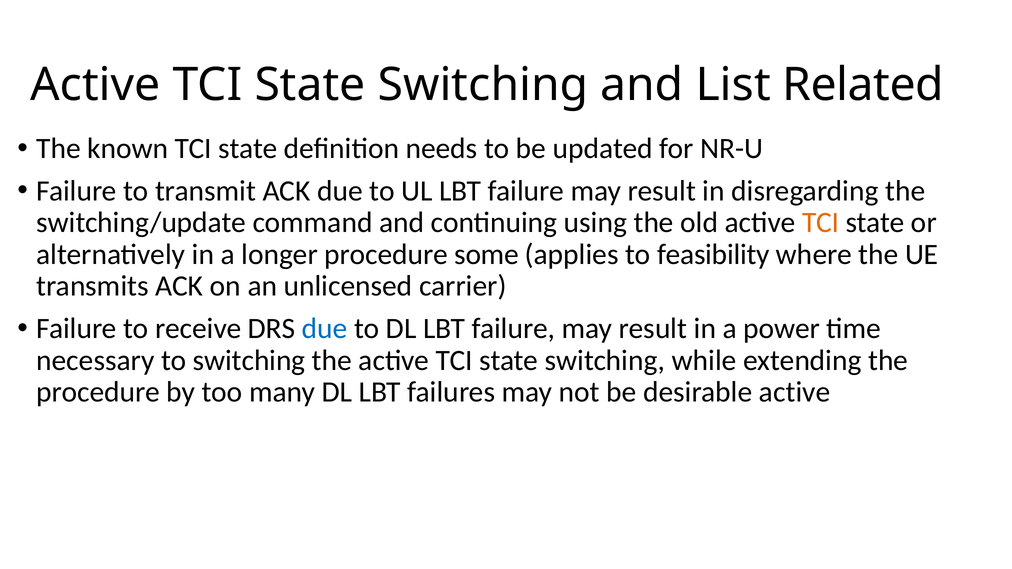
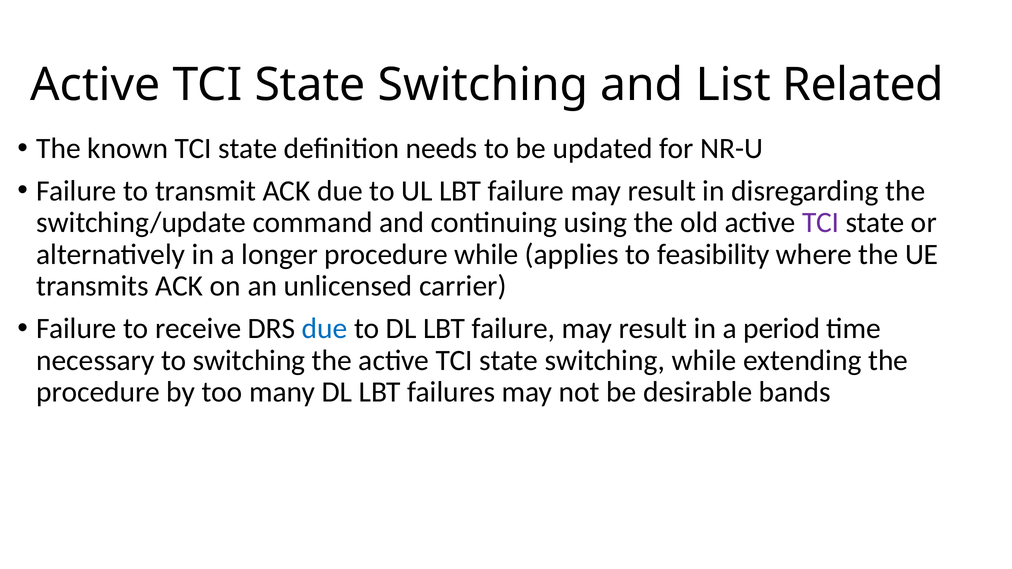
TCI at (821, 223) colour: orange -> purple
procedure some: some -> while
power: power -> period
desirable active: active -> bands
